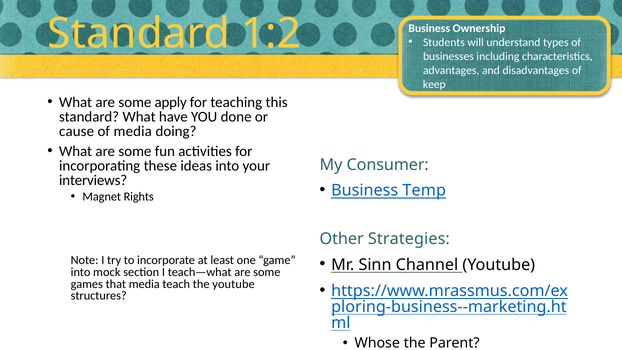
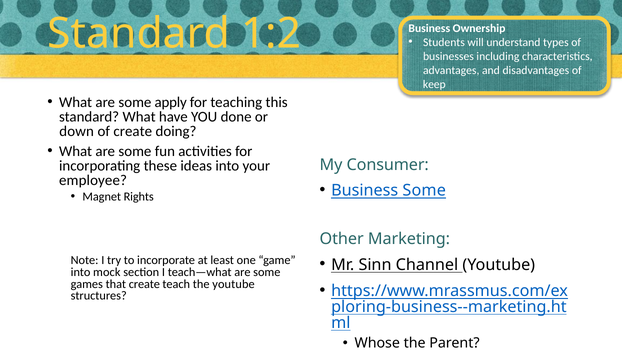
cause: cause -> down
of media: media -> create
interviews: interviews -> employee
Business Temp: Temp -> Some
Strategies: Strategies -> Marketing
that media: media -> create
